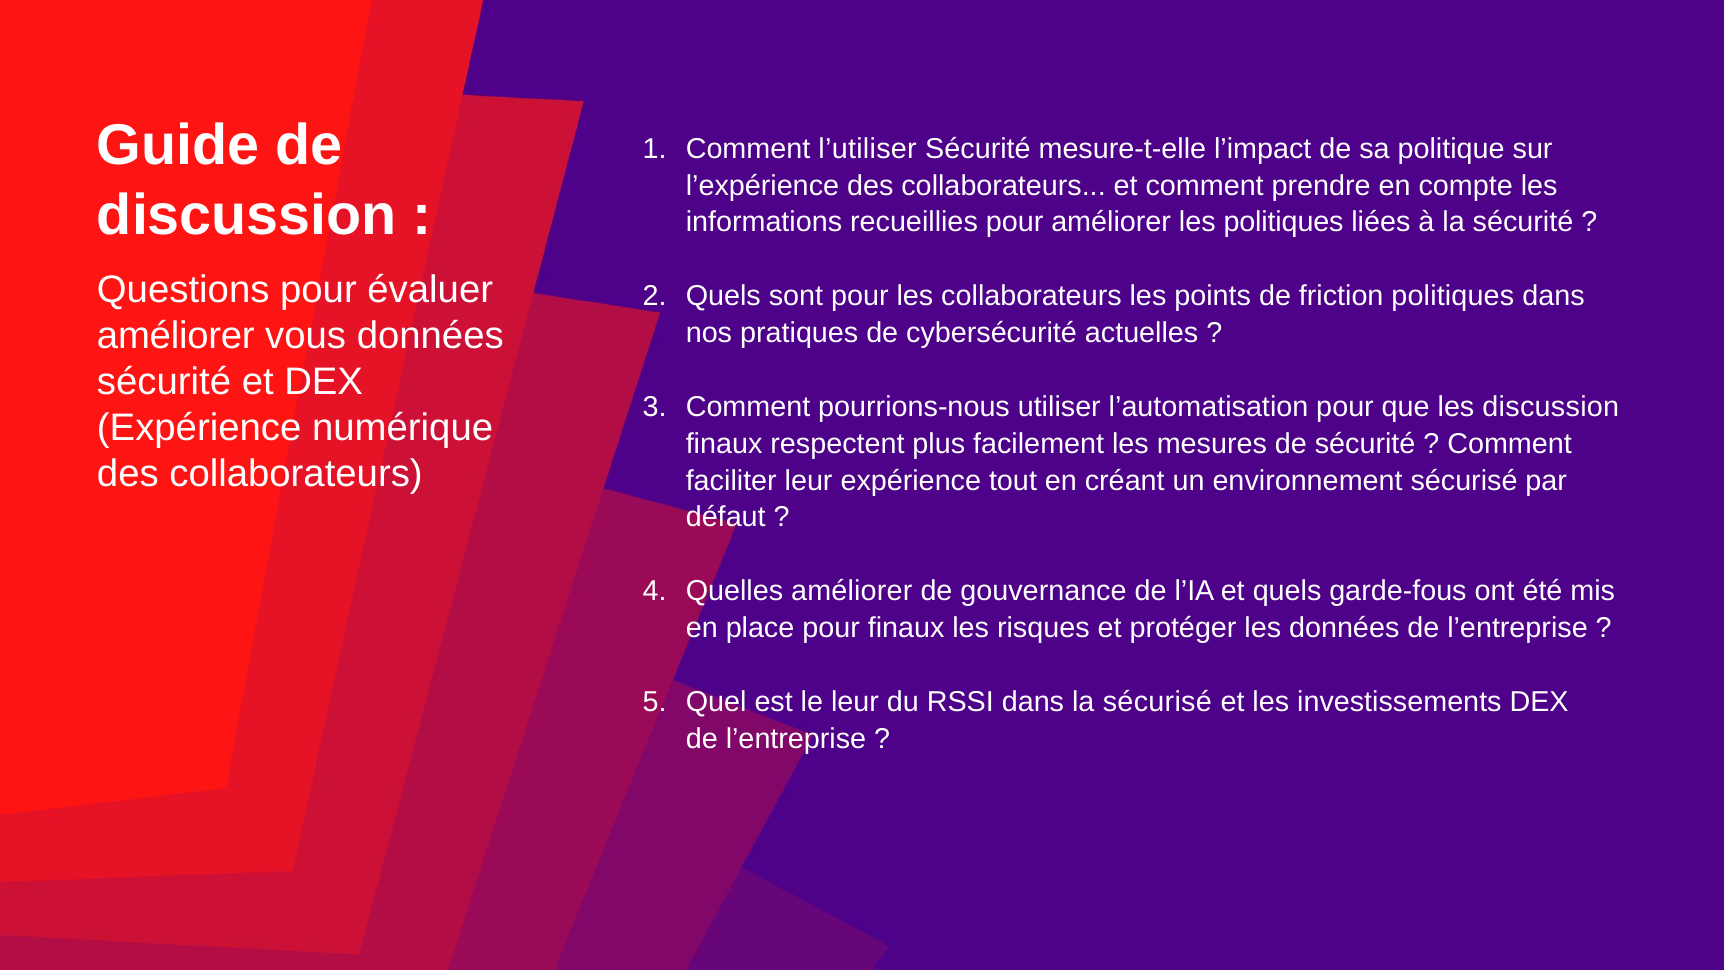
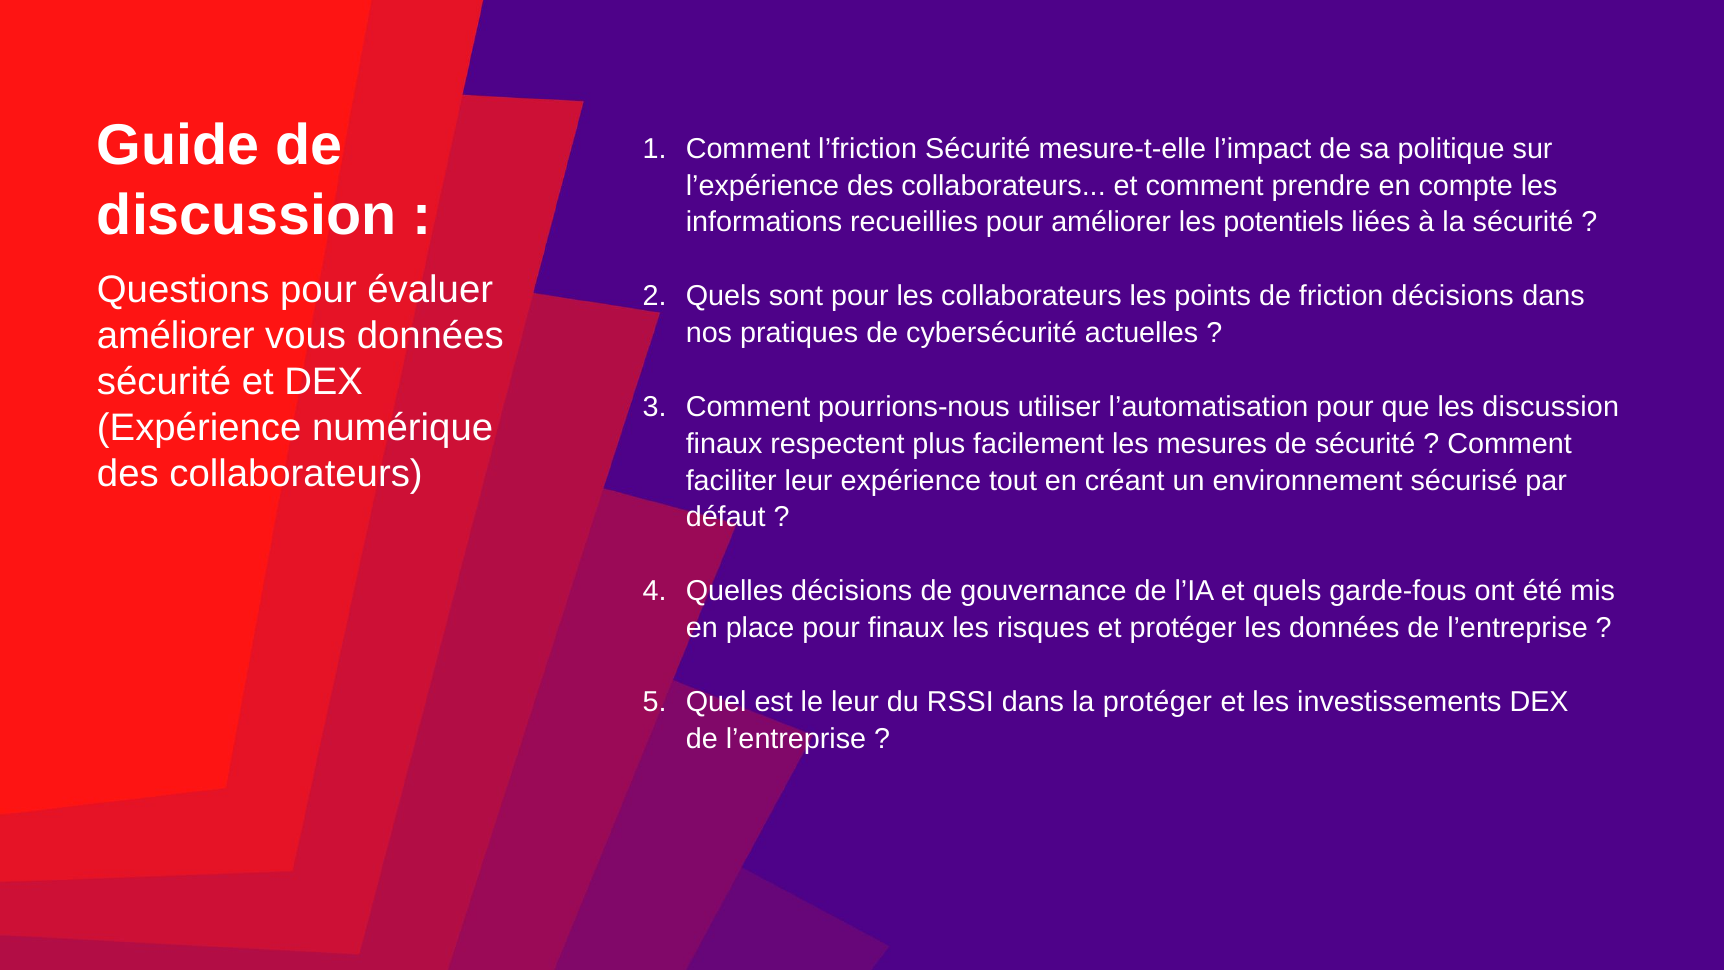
l’utiliser: l’utiliser -> l’friction
les politiques: politiques -> potentiels
friction politiques: politiques -> décisions
Quelles améliorer: améliorer -> décisions
la sécurisé: sécurisé -> protéger
